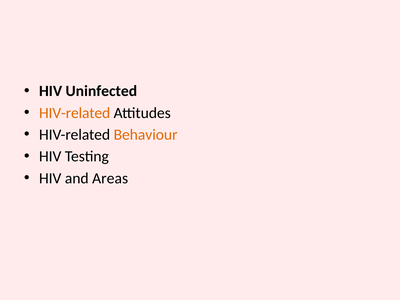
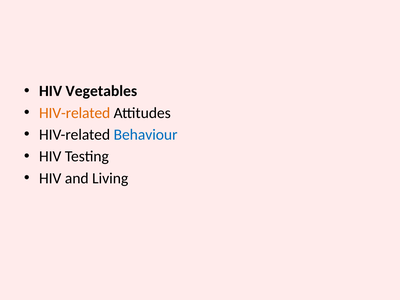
Uninfected: Uninfected -> Vegetables
Behaviour colour: orange -> blue
Areas: Areas -> Living
